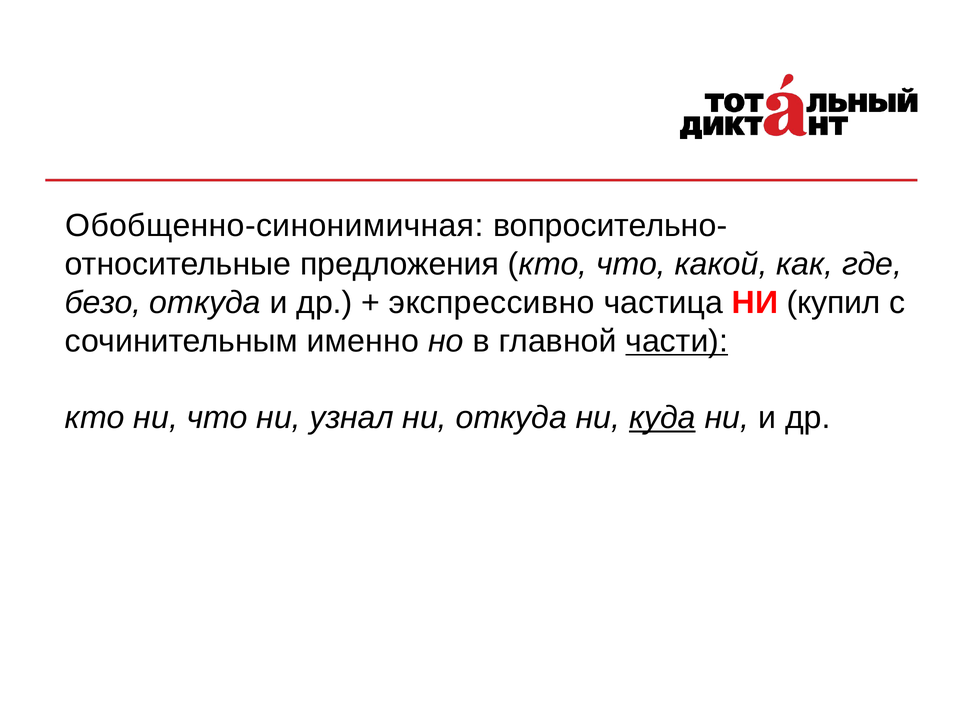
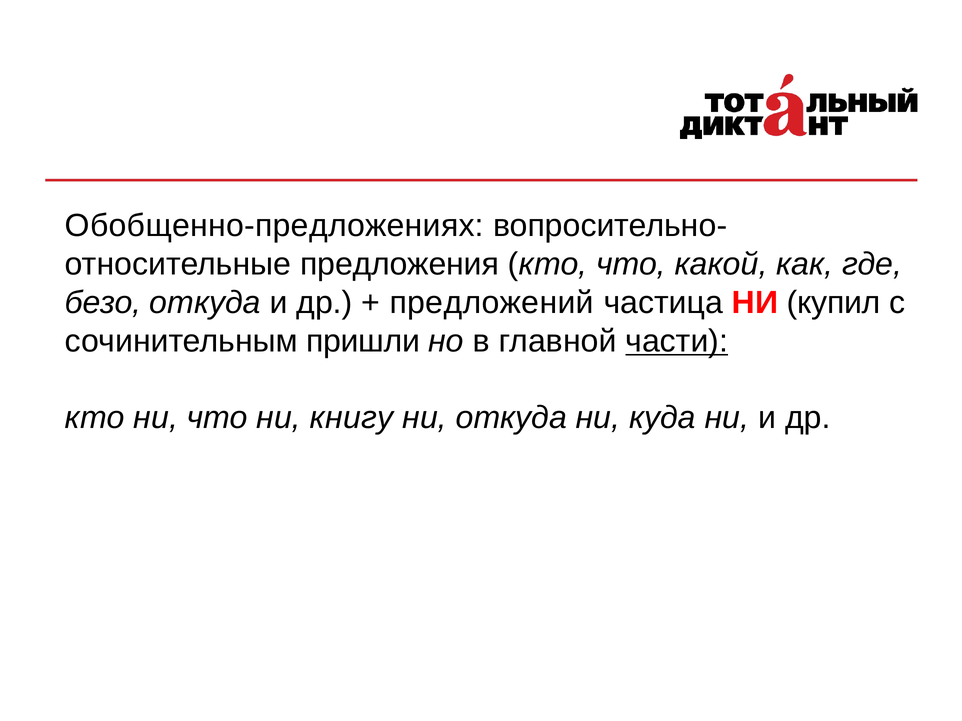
Обобщенно-синонимичная: Обобщенно-синонимичная -> Обобщенно-предложениях
экспрессивно: экспрессивно -> предложений
именно: именно -> пришли
узнал: узнал -> книгу
куда underline: present -> none
